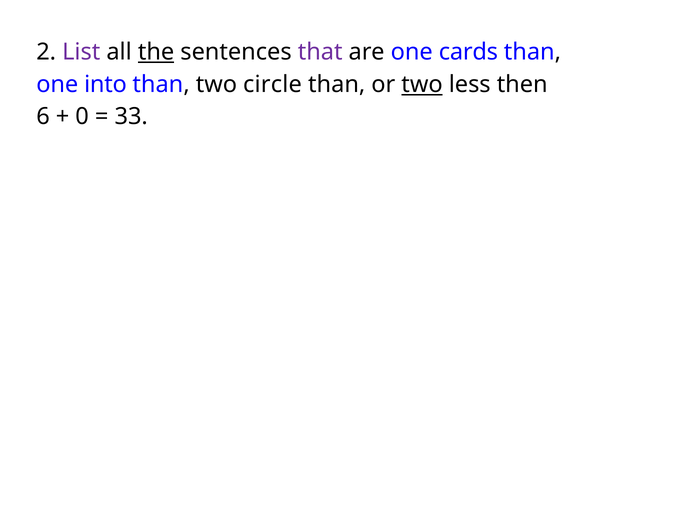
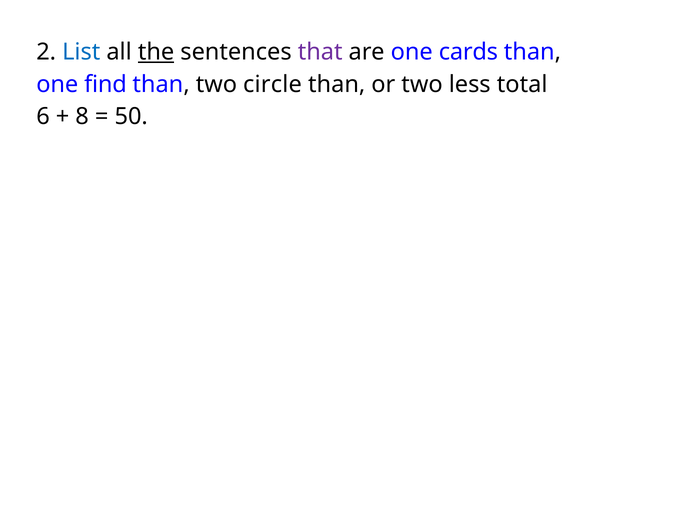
List colour: purple -> blue
into: into -> find
two at (422, 85) underline: present -> none
then: then -> total
0: 0 -> 8
33: 33 -> 50
